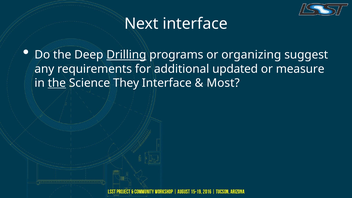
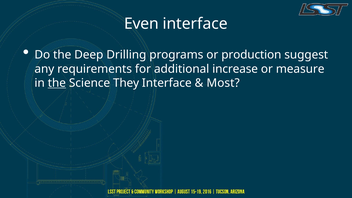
Next: Next -> Even
Drilling underline: present -> none
organizing: organizing -> production
updated: updated -> increase
